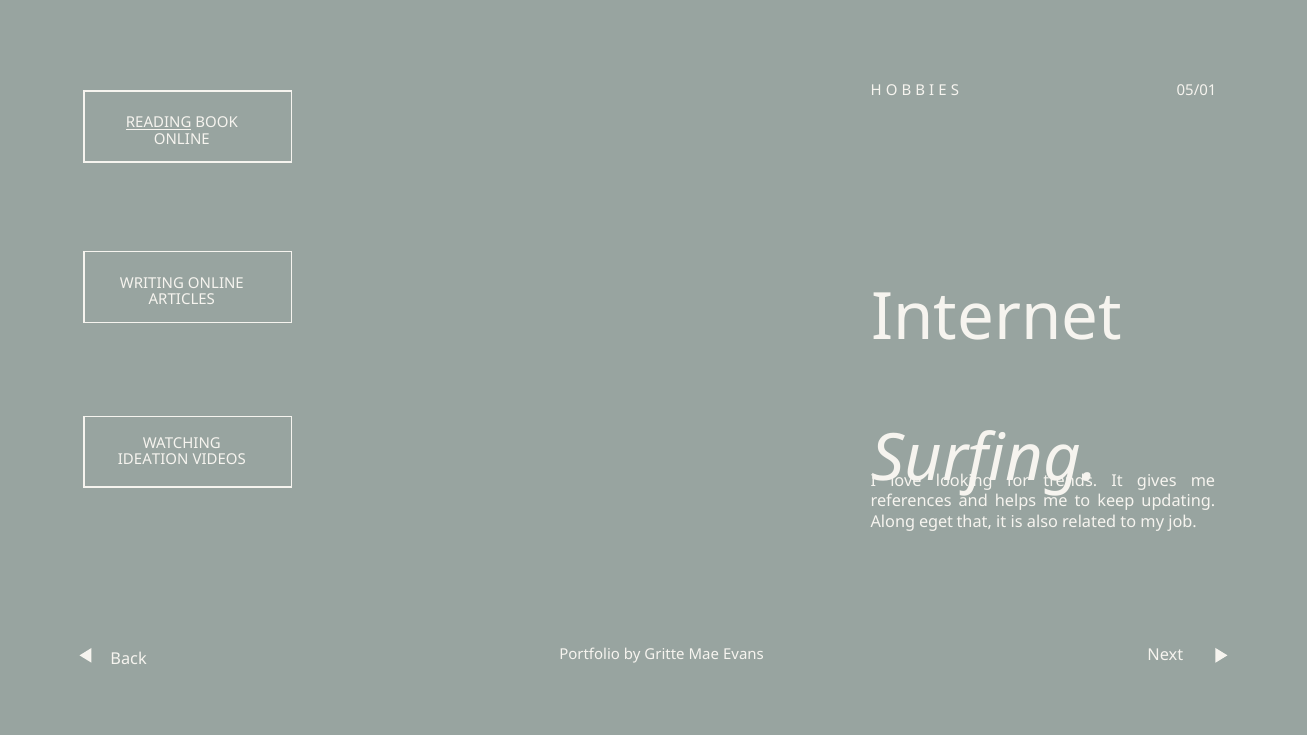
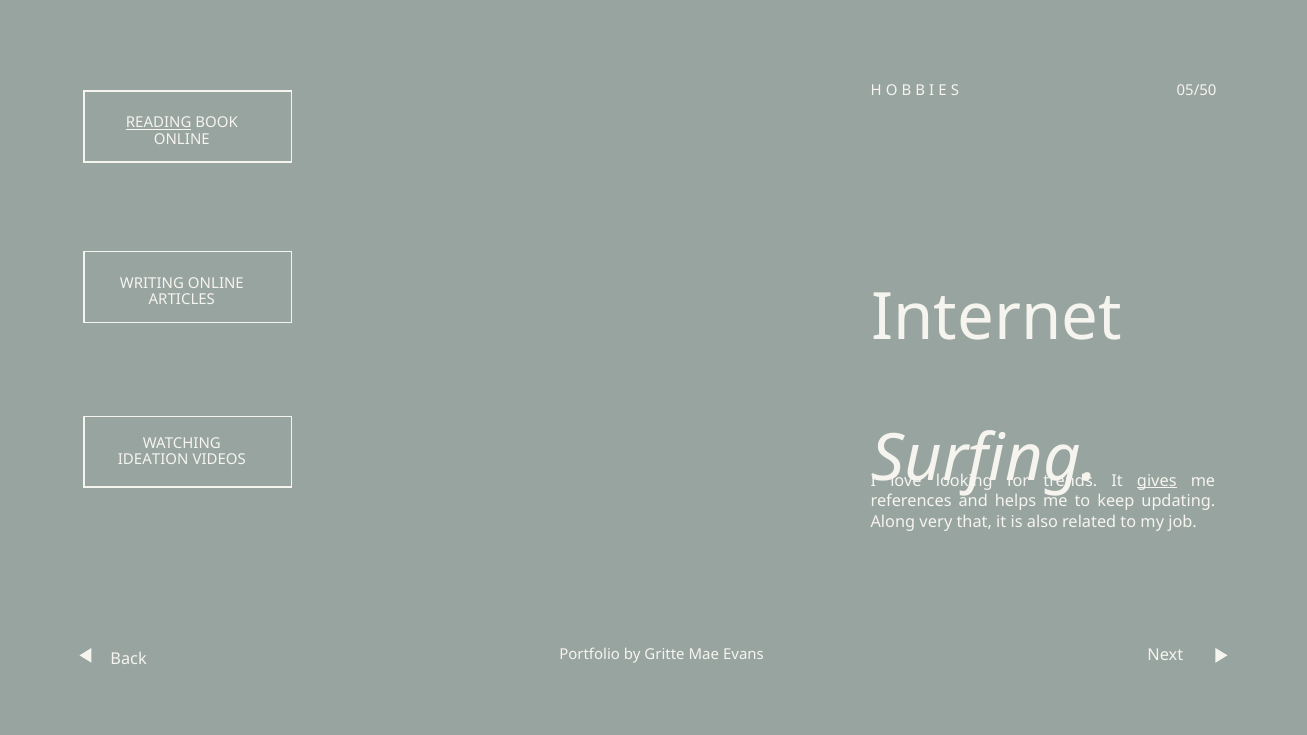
05/01: 05/01 -> 05/50
gives underline: none -> present
eget: eget -> very
